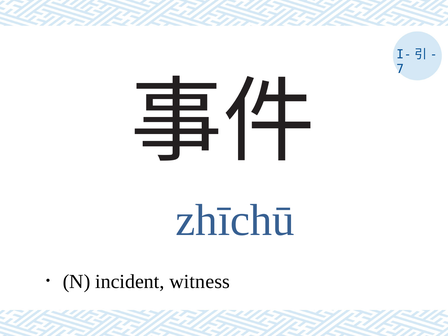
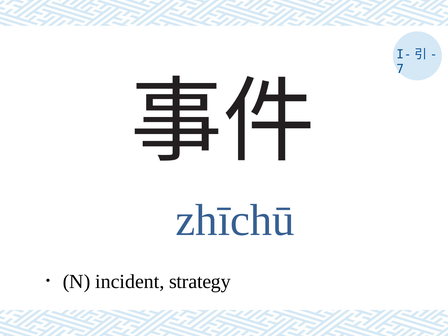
witness: witness -> strategy
